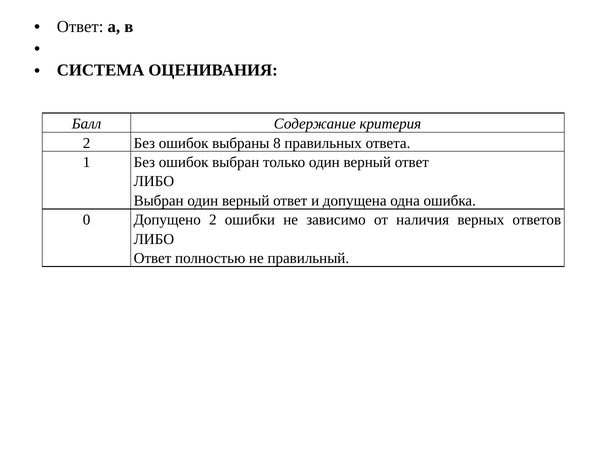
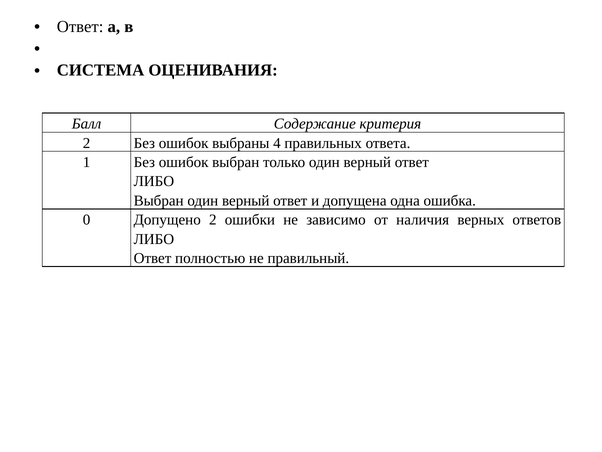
8: 8 -> 4
